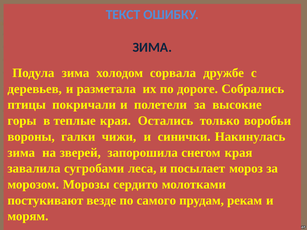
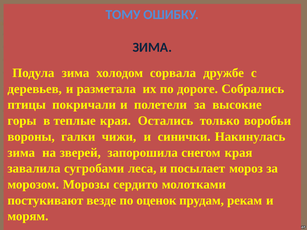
ТЕКСТ: ТЕКСТ -> ТОМУ
самого: самого -> оценок
